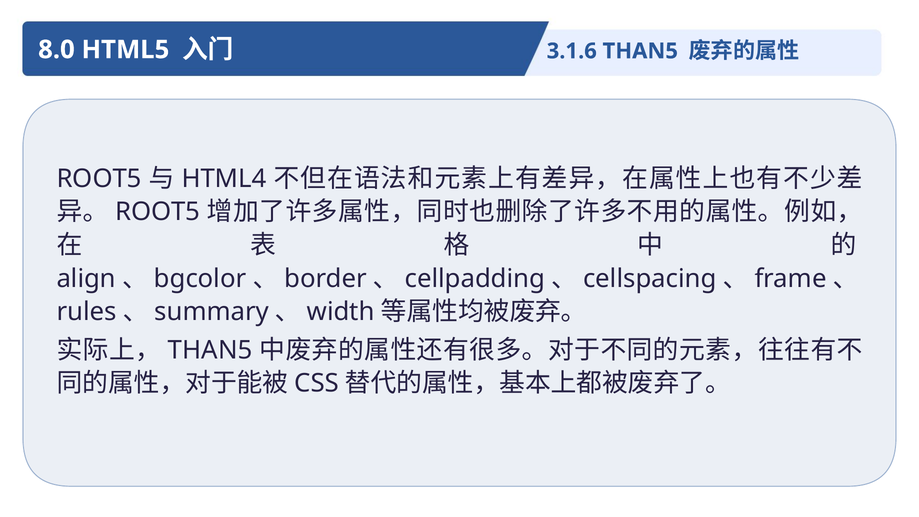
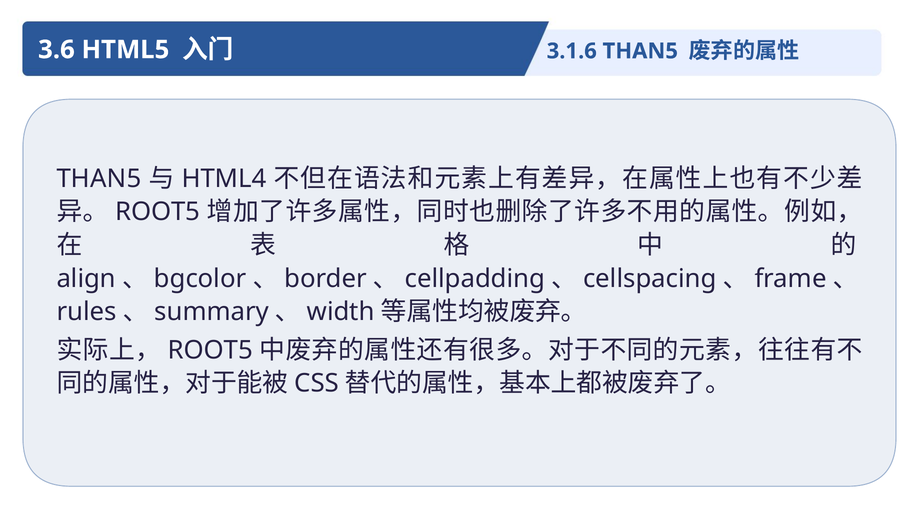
8.0: 8.0 -> 3.6
ROOT5 at (99, 179): ROOT5 -> THAN5
THAN5 at (210, 350): THAN5 -> ROOT5
